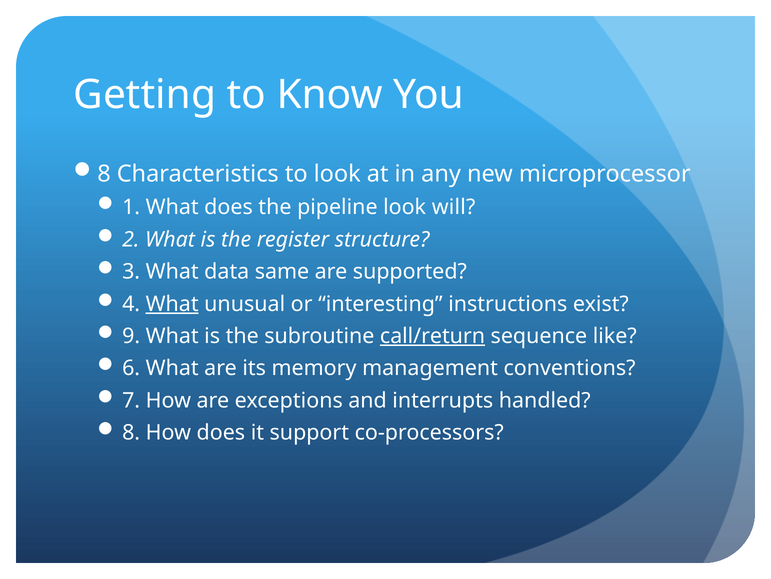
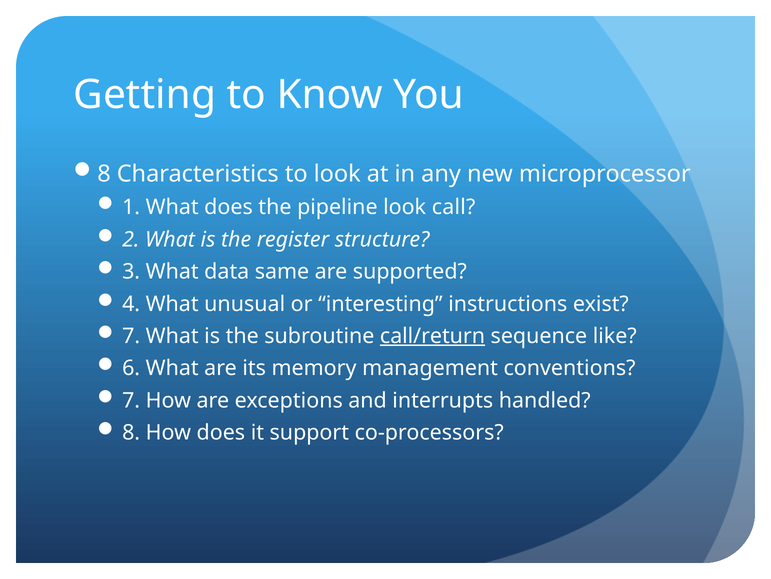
will: will -> call
What at (172, 304) underline: present -> none
9 at (131, 336): 9 -> 7
